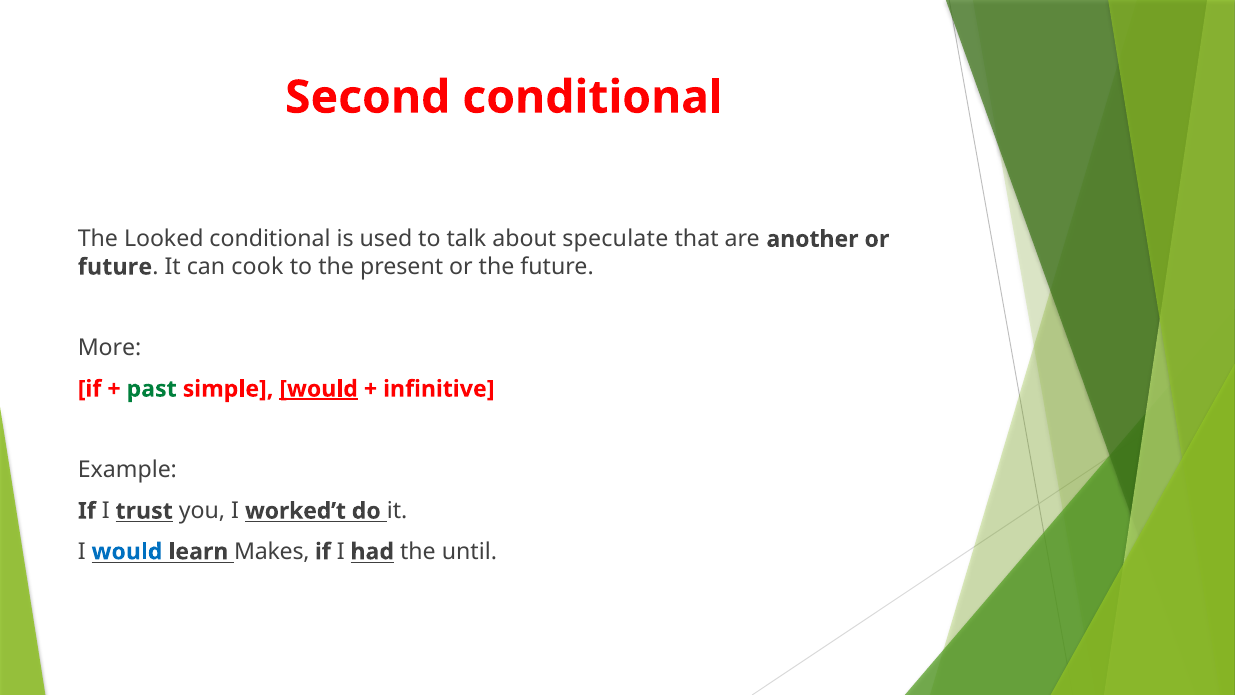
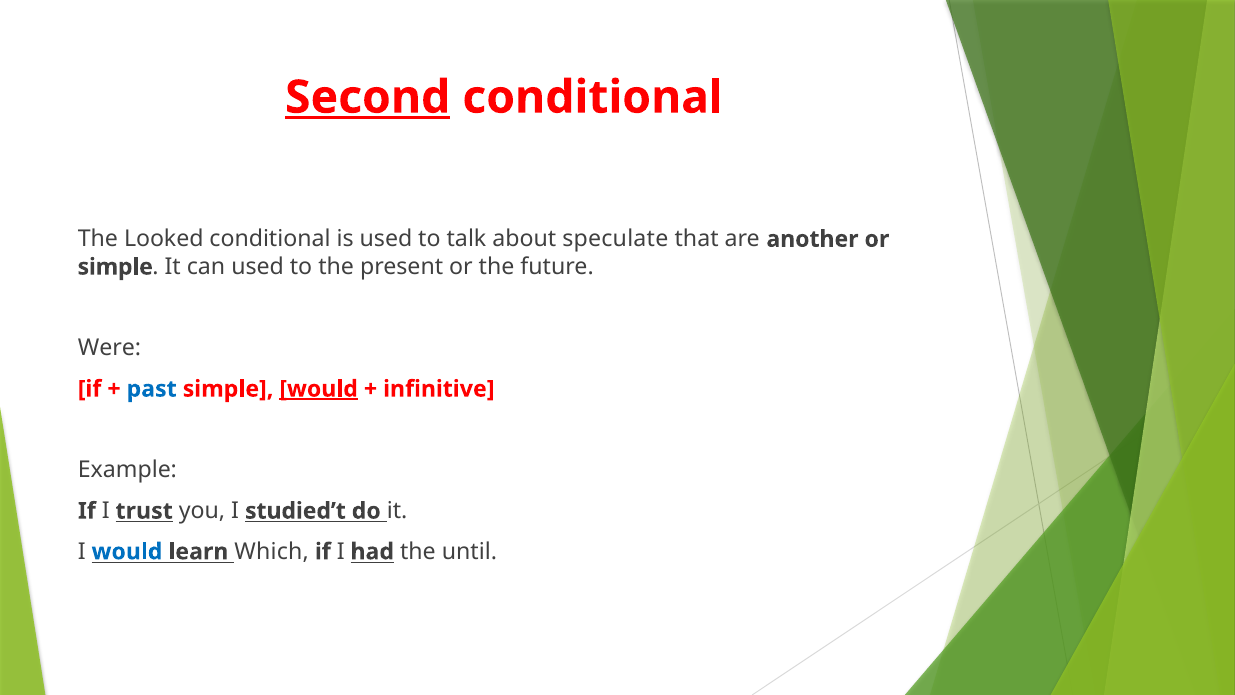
Second underline: none -> present
future at (115, 267): future -> simple
can cook: cook -> used
More: More -> Were
past colour: green -> blue
worked’t: worked’t -> studied’t
Makes: Makes -> Which
